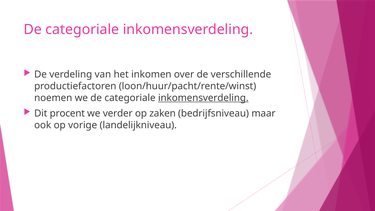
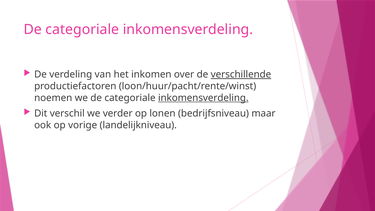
verschillende underline: none -> present
procent: procent -> verschil
zaken: zaken -> lonen
